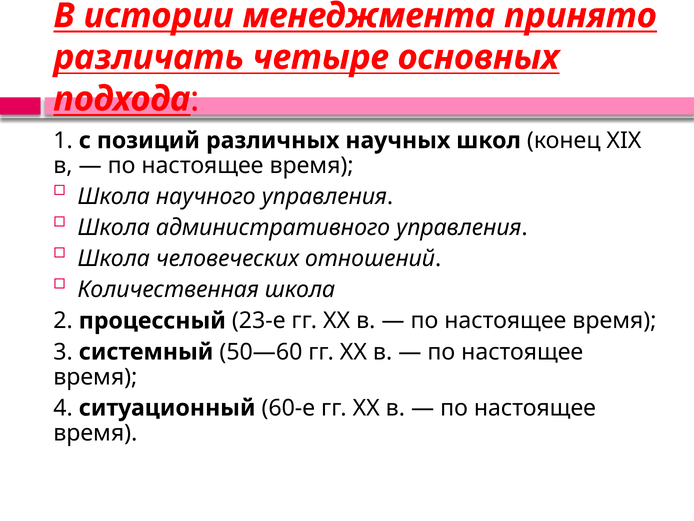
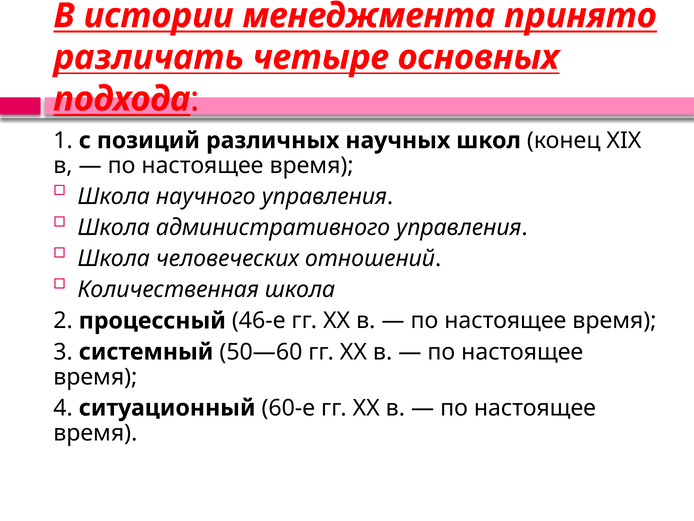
23-е: 23-е -> 46-е
